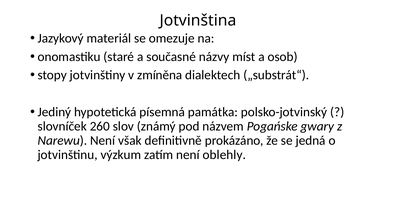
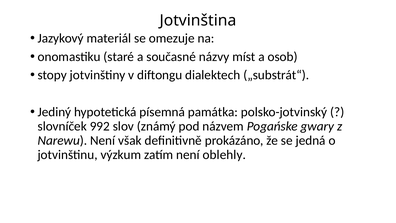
zmíněna: zmíněna -> diftongu
260: 260 -> 992
